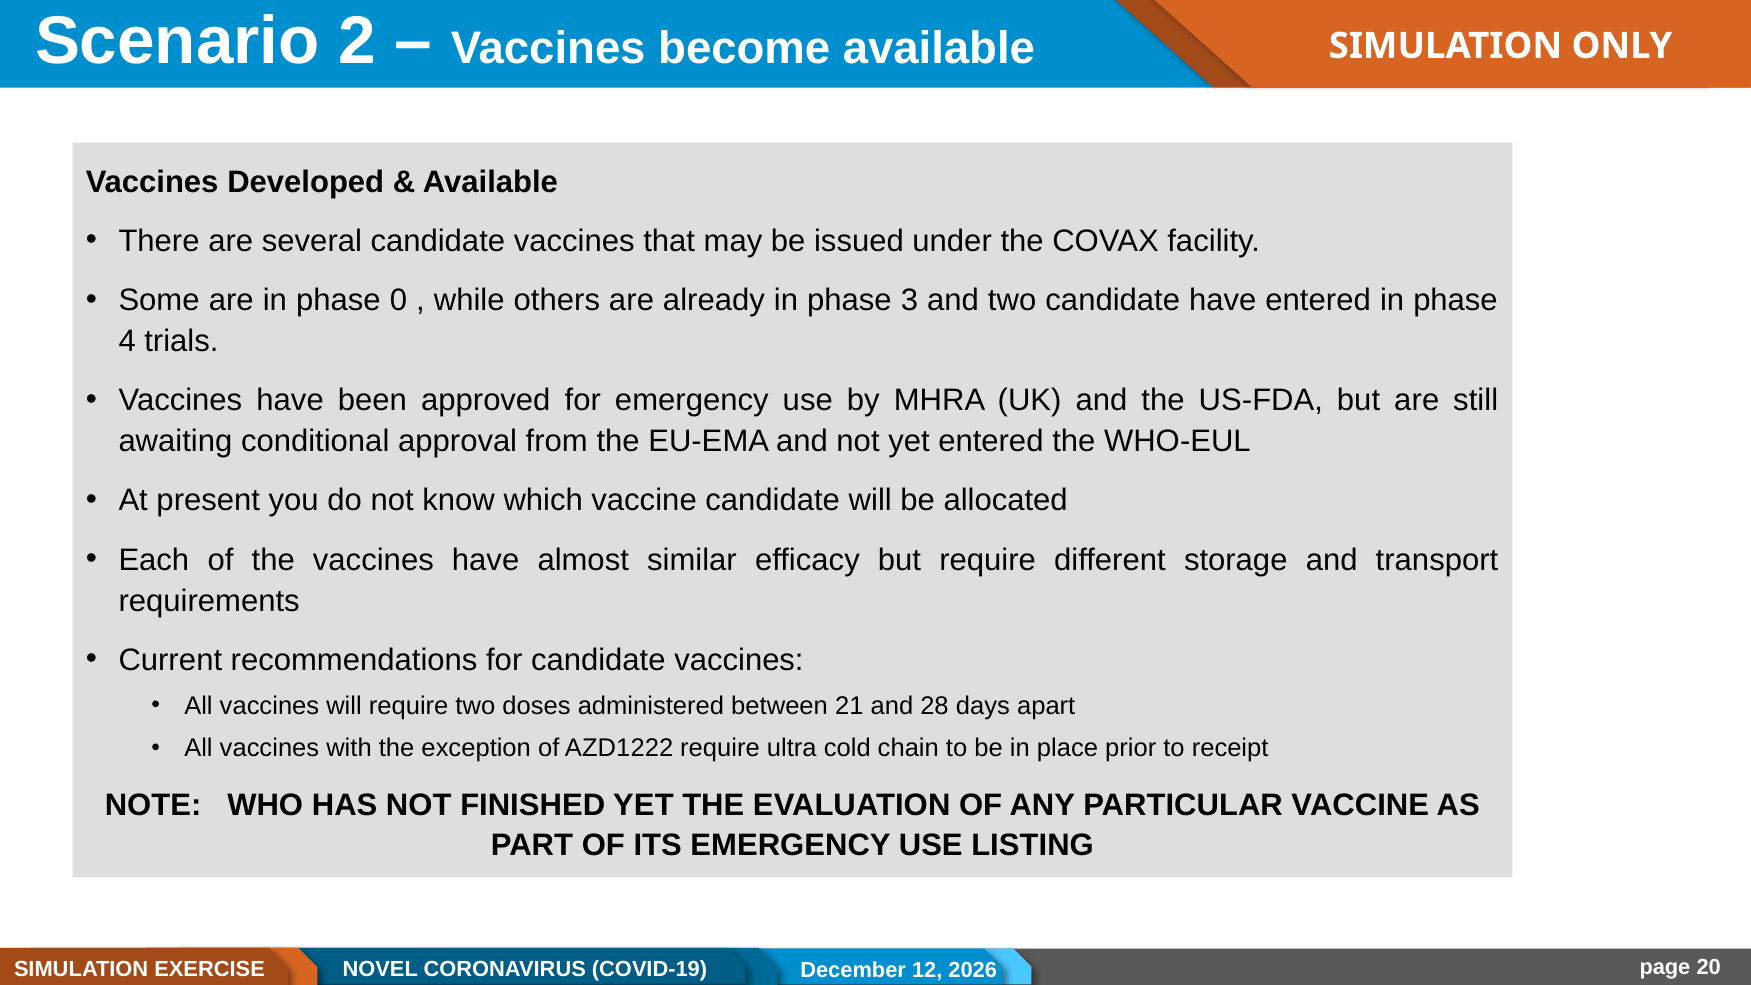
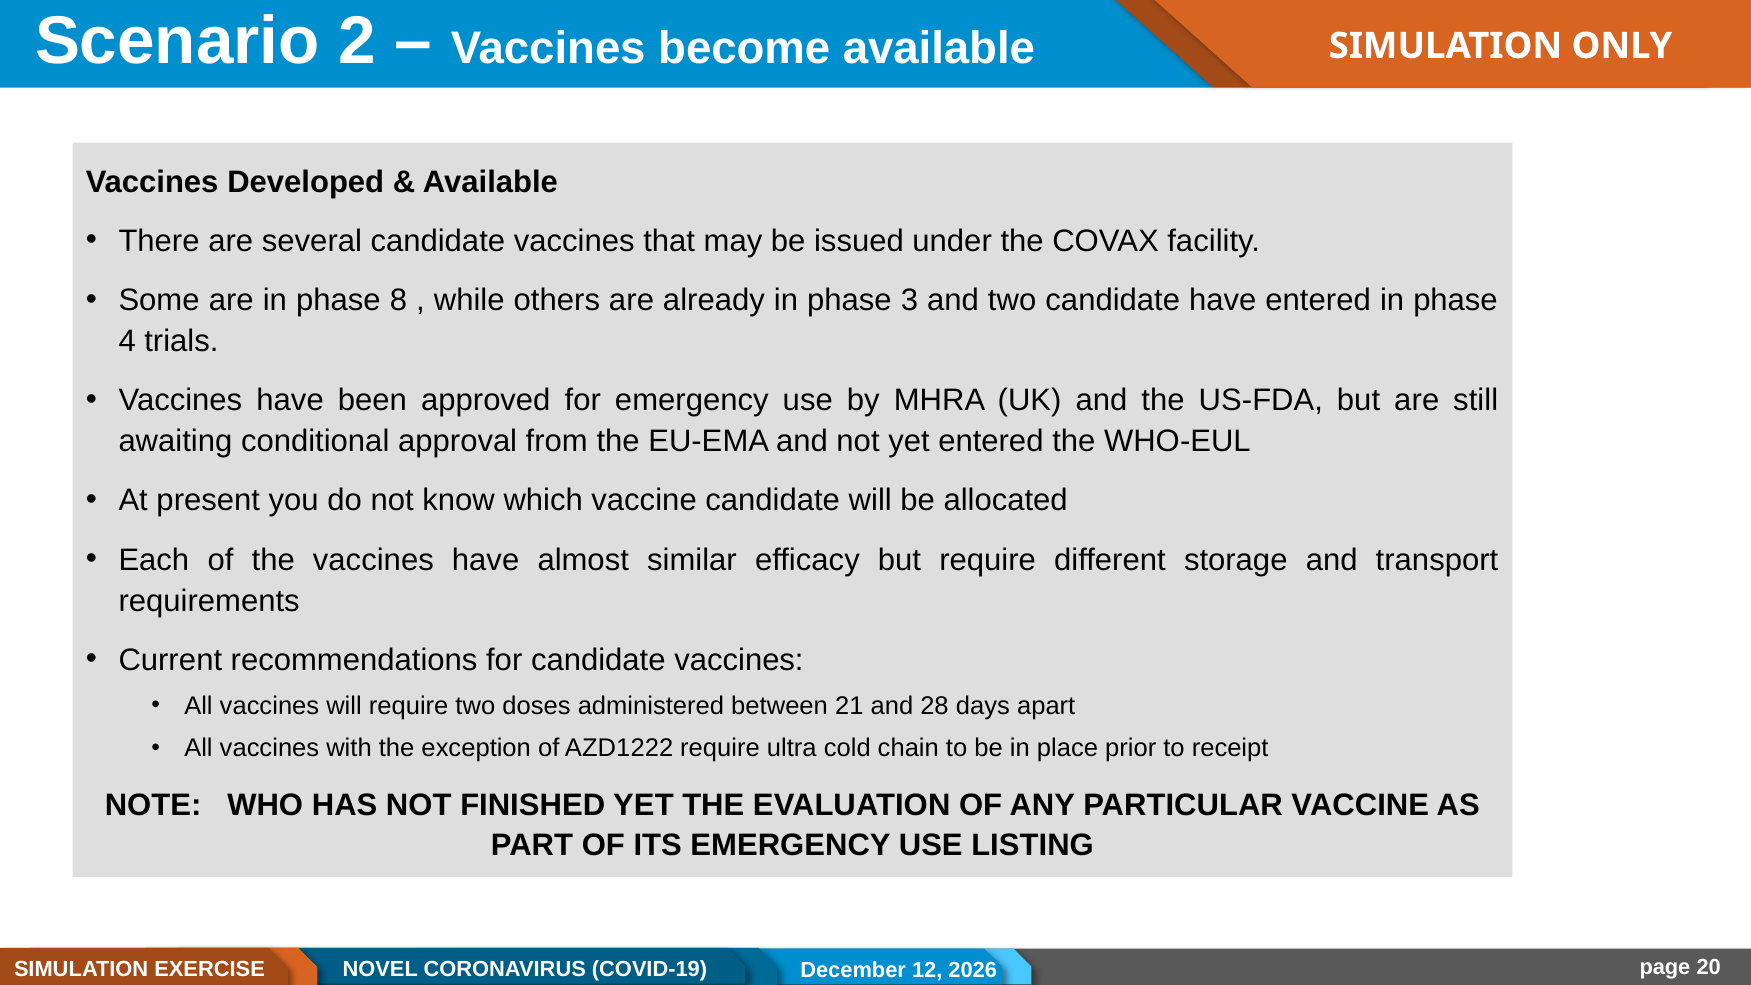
0: 0 -> 8
